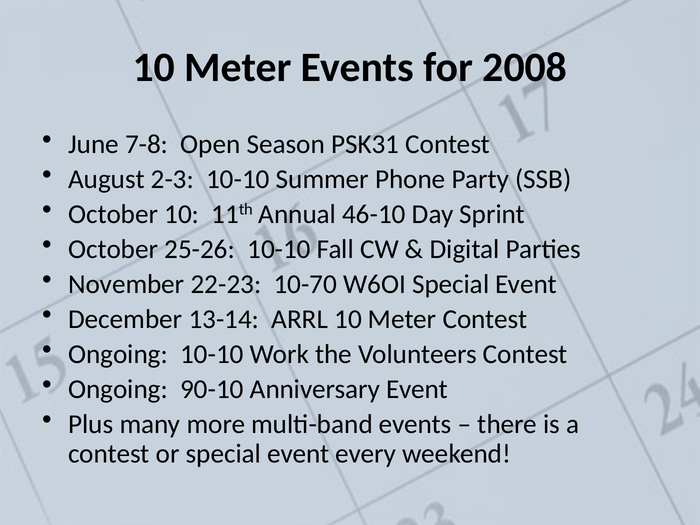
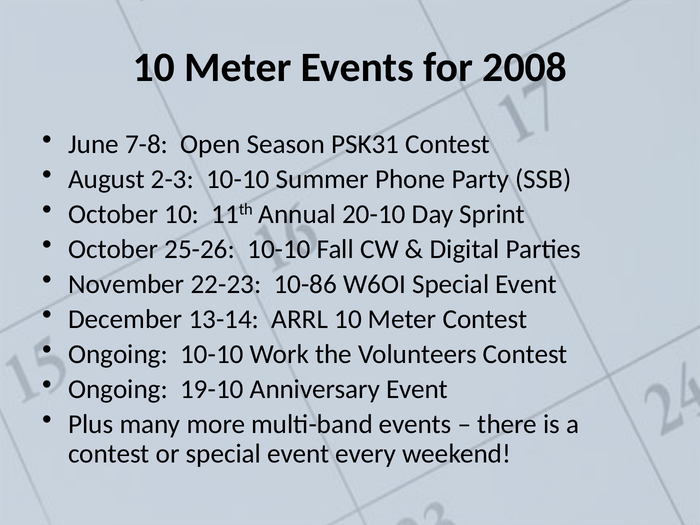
46-10: 46-10 -> 20-10
10-70: 10-70 -> 10-86
90-10: 90-10 -> 19-10
